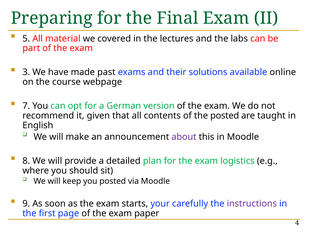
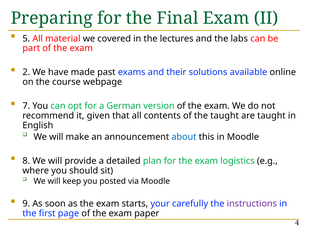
3: 3 -> 2
the posted: posted -> taught
about colour: purple -> blue
